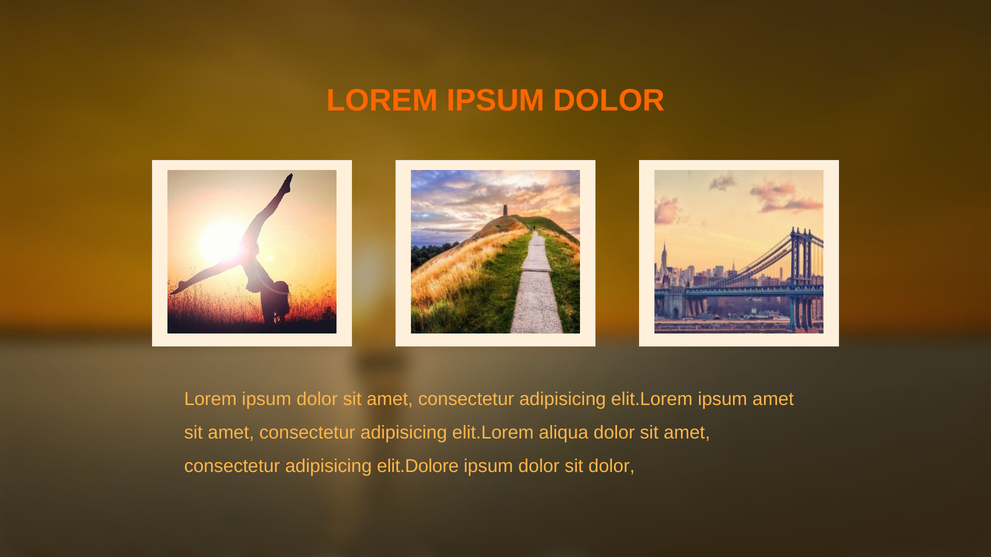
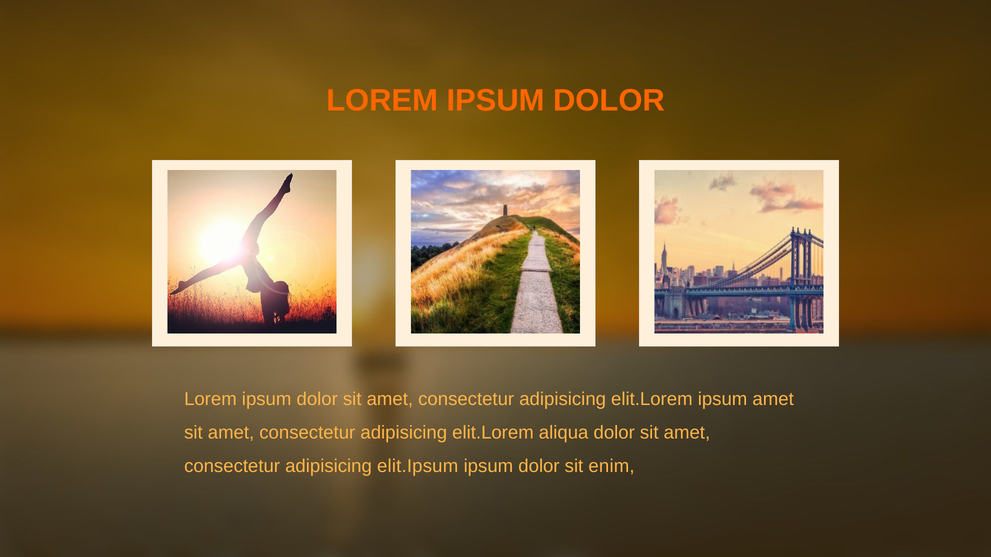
elit.Dolore: elit.Dolore -> elit.Ipsum
sit dolor: dolor -> enim
